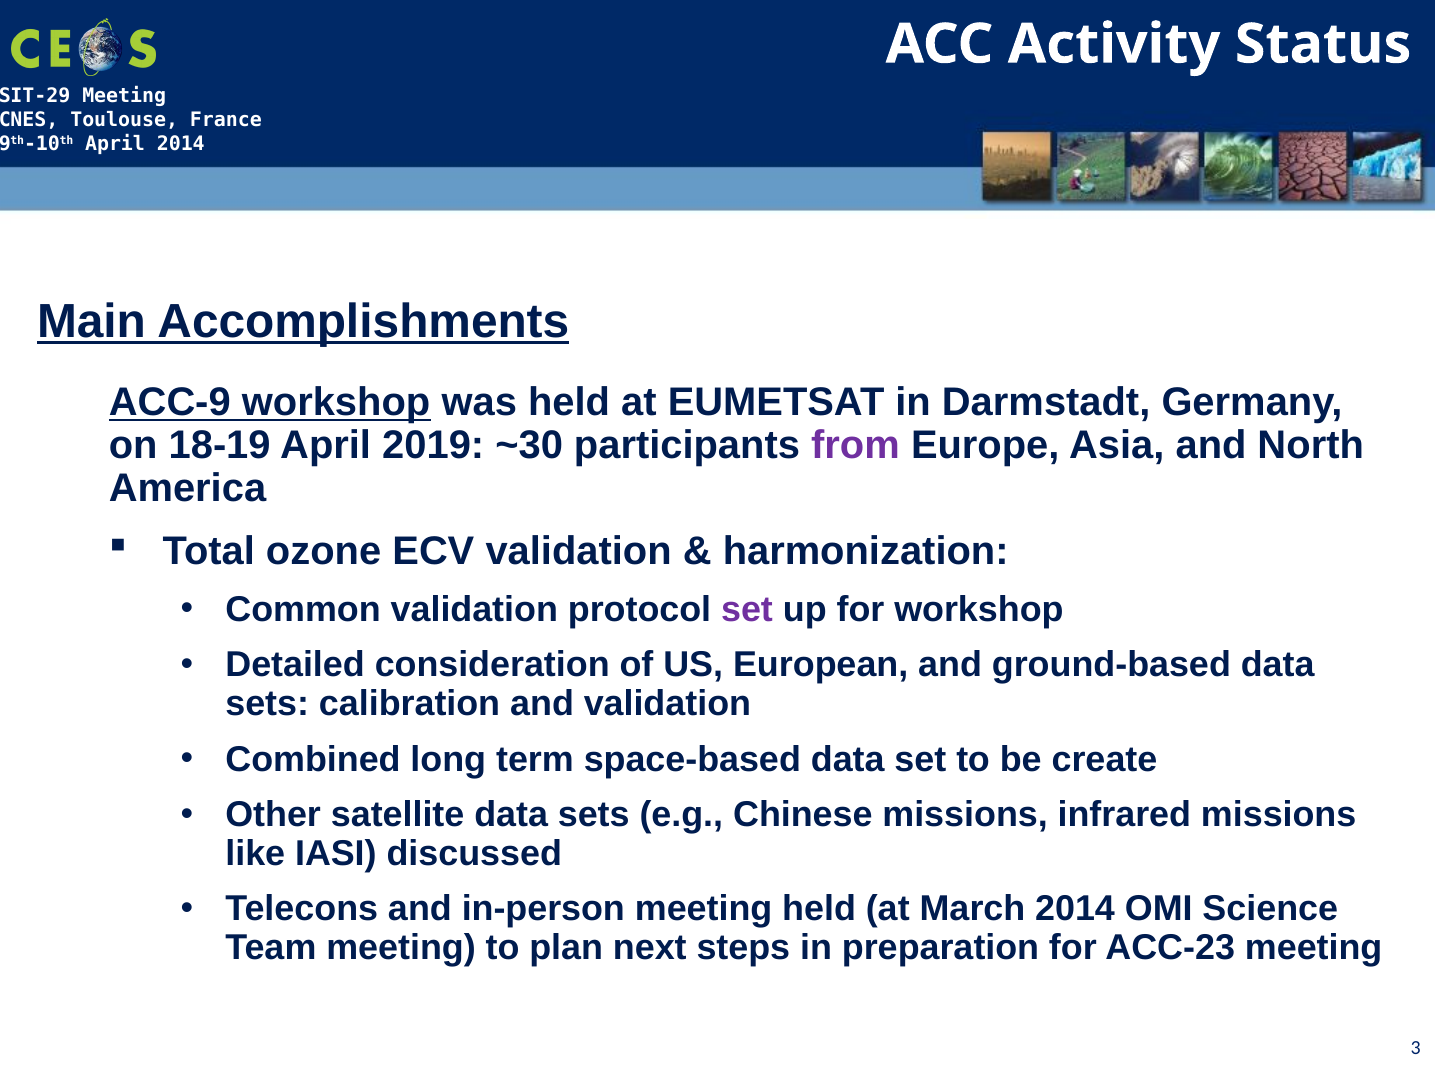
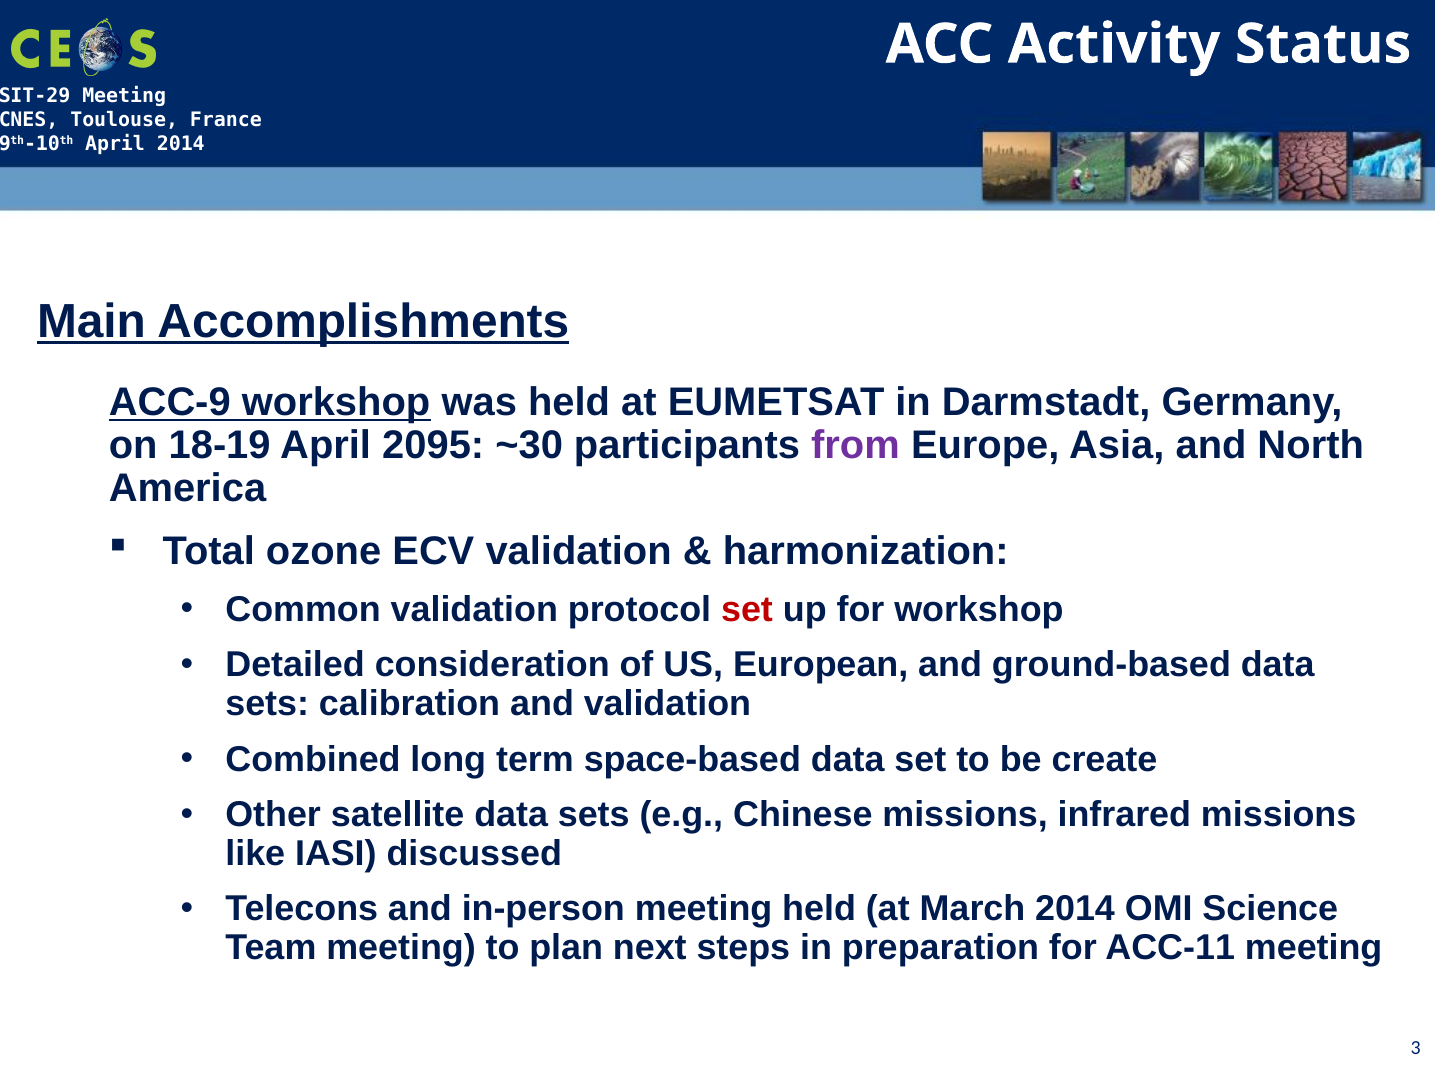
2019: 2019 -> 2095
set at (747, 610) colour: purple -> red
ACC-23: ACC-23 -> ACC-11
